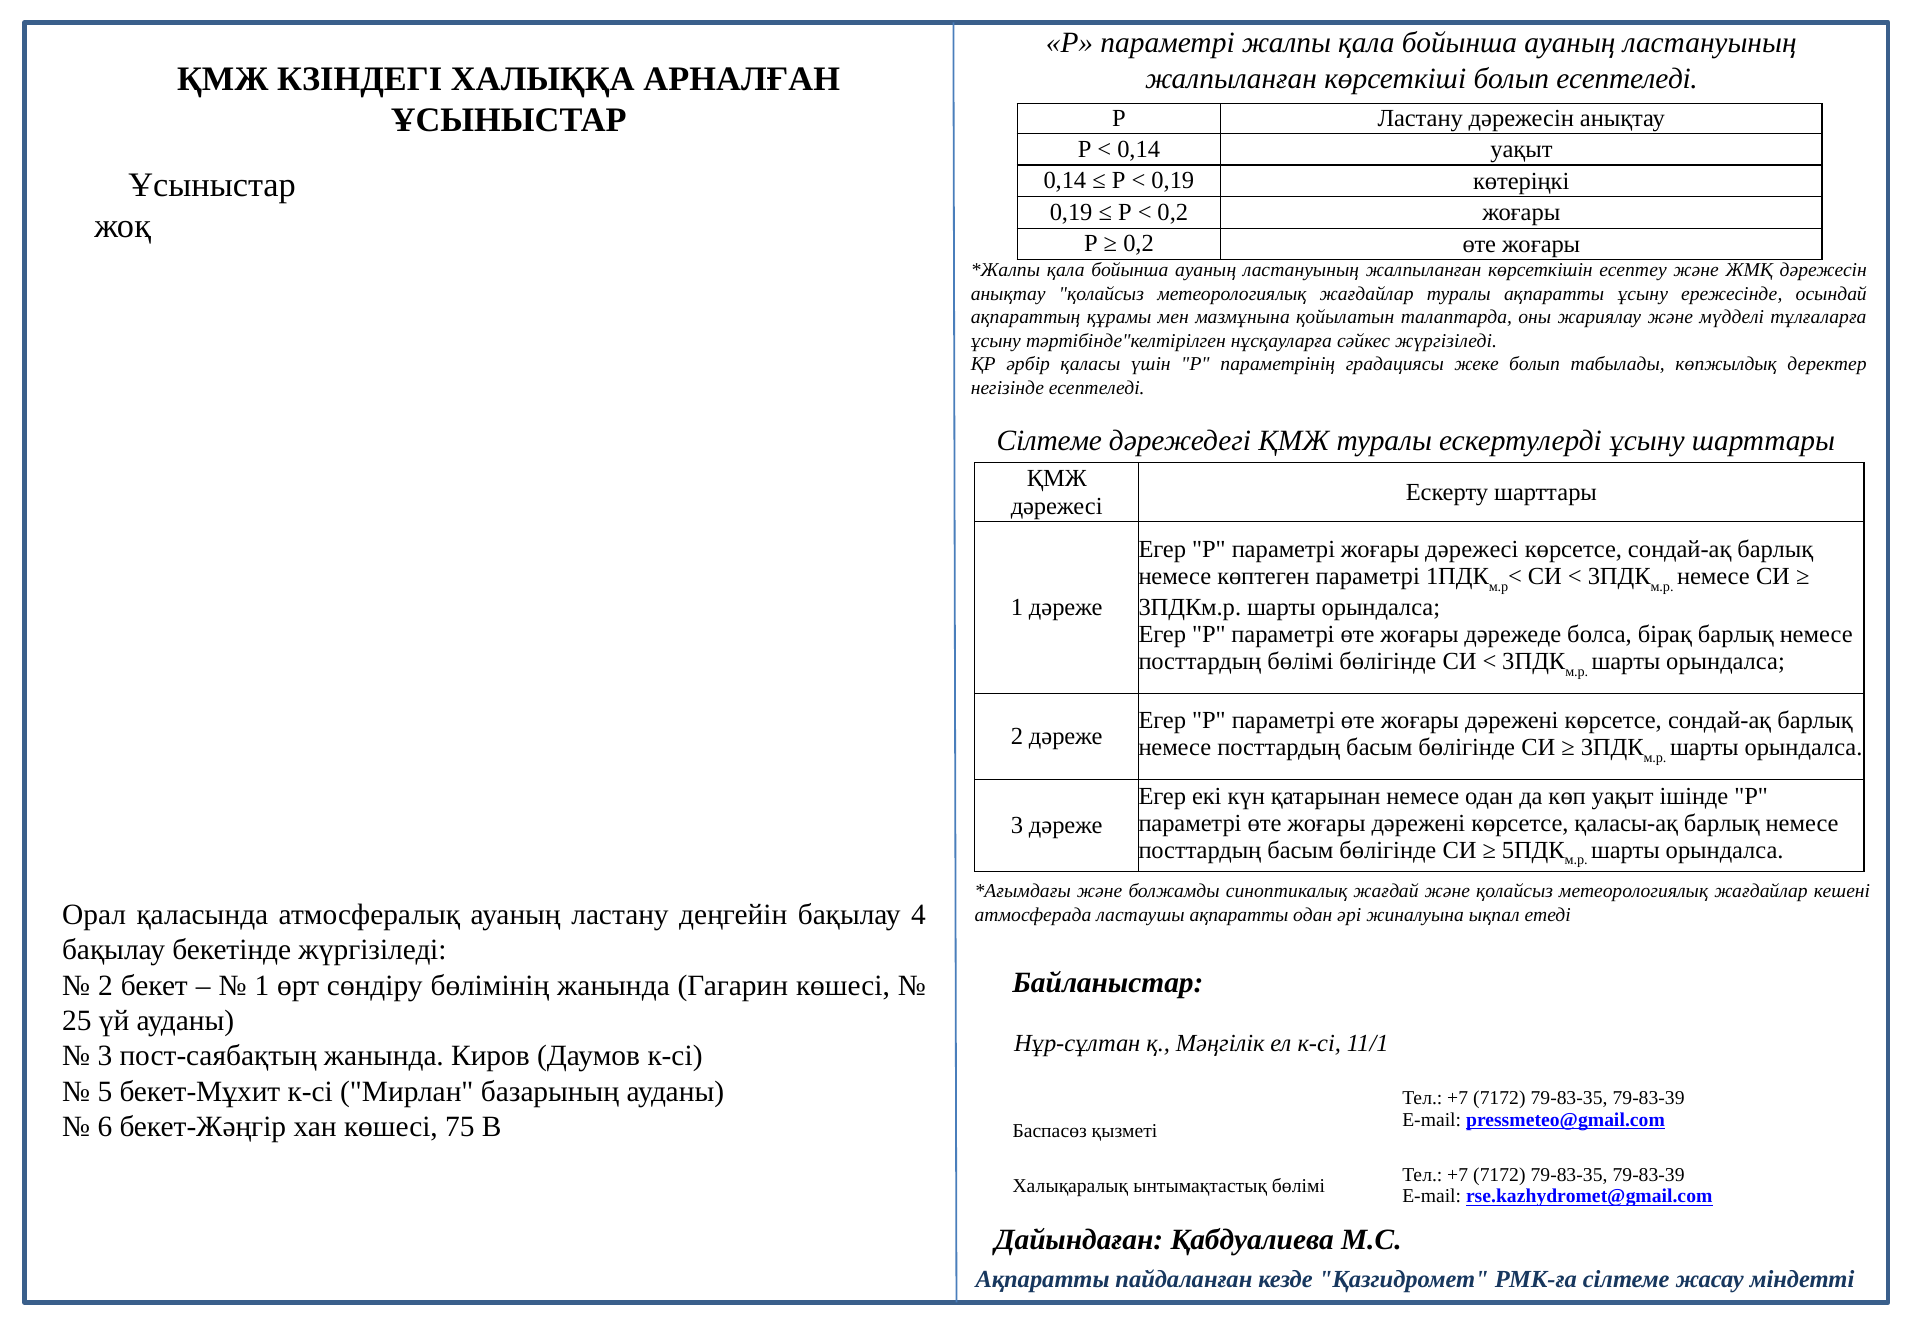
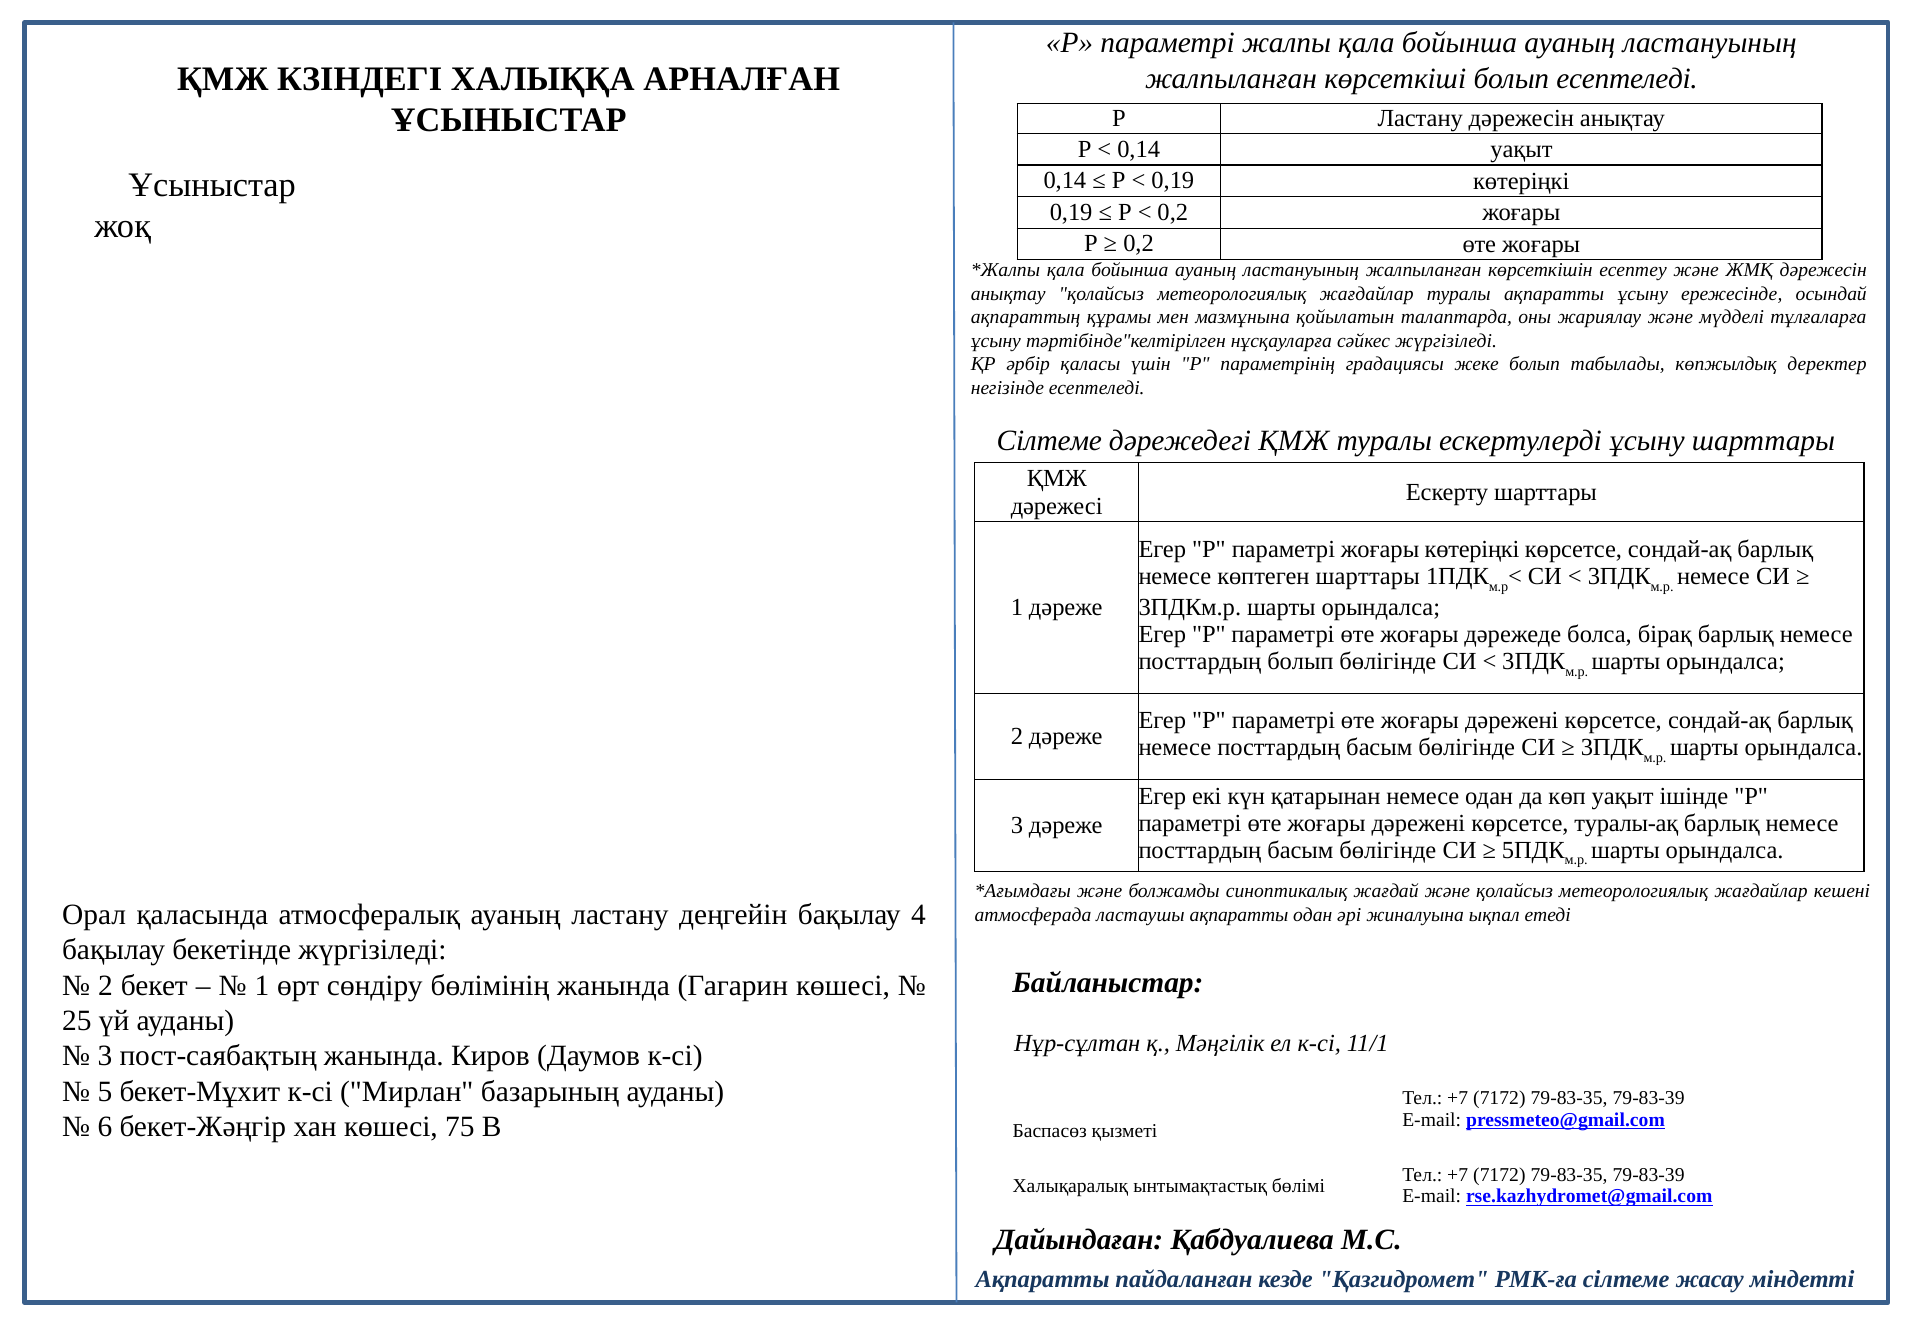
жоғары дәрежесі: дәрежесі -> көтеріңкі
көптеген параметрі: параметрі -> шарттары
посттардың бөлімі: бөлімі -> болып
қаласы-ақ: қаласы-ақ -> туралы-ақ
